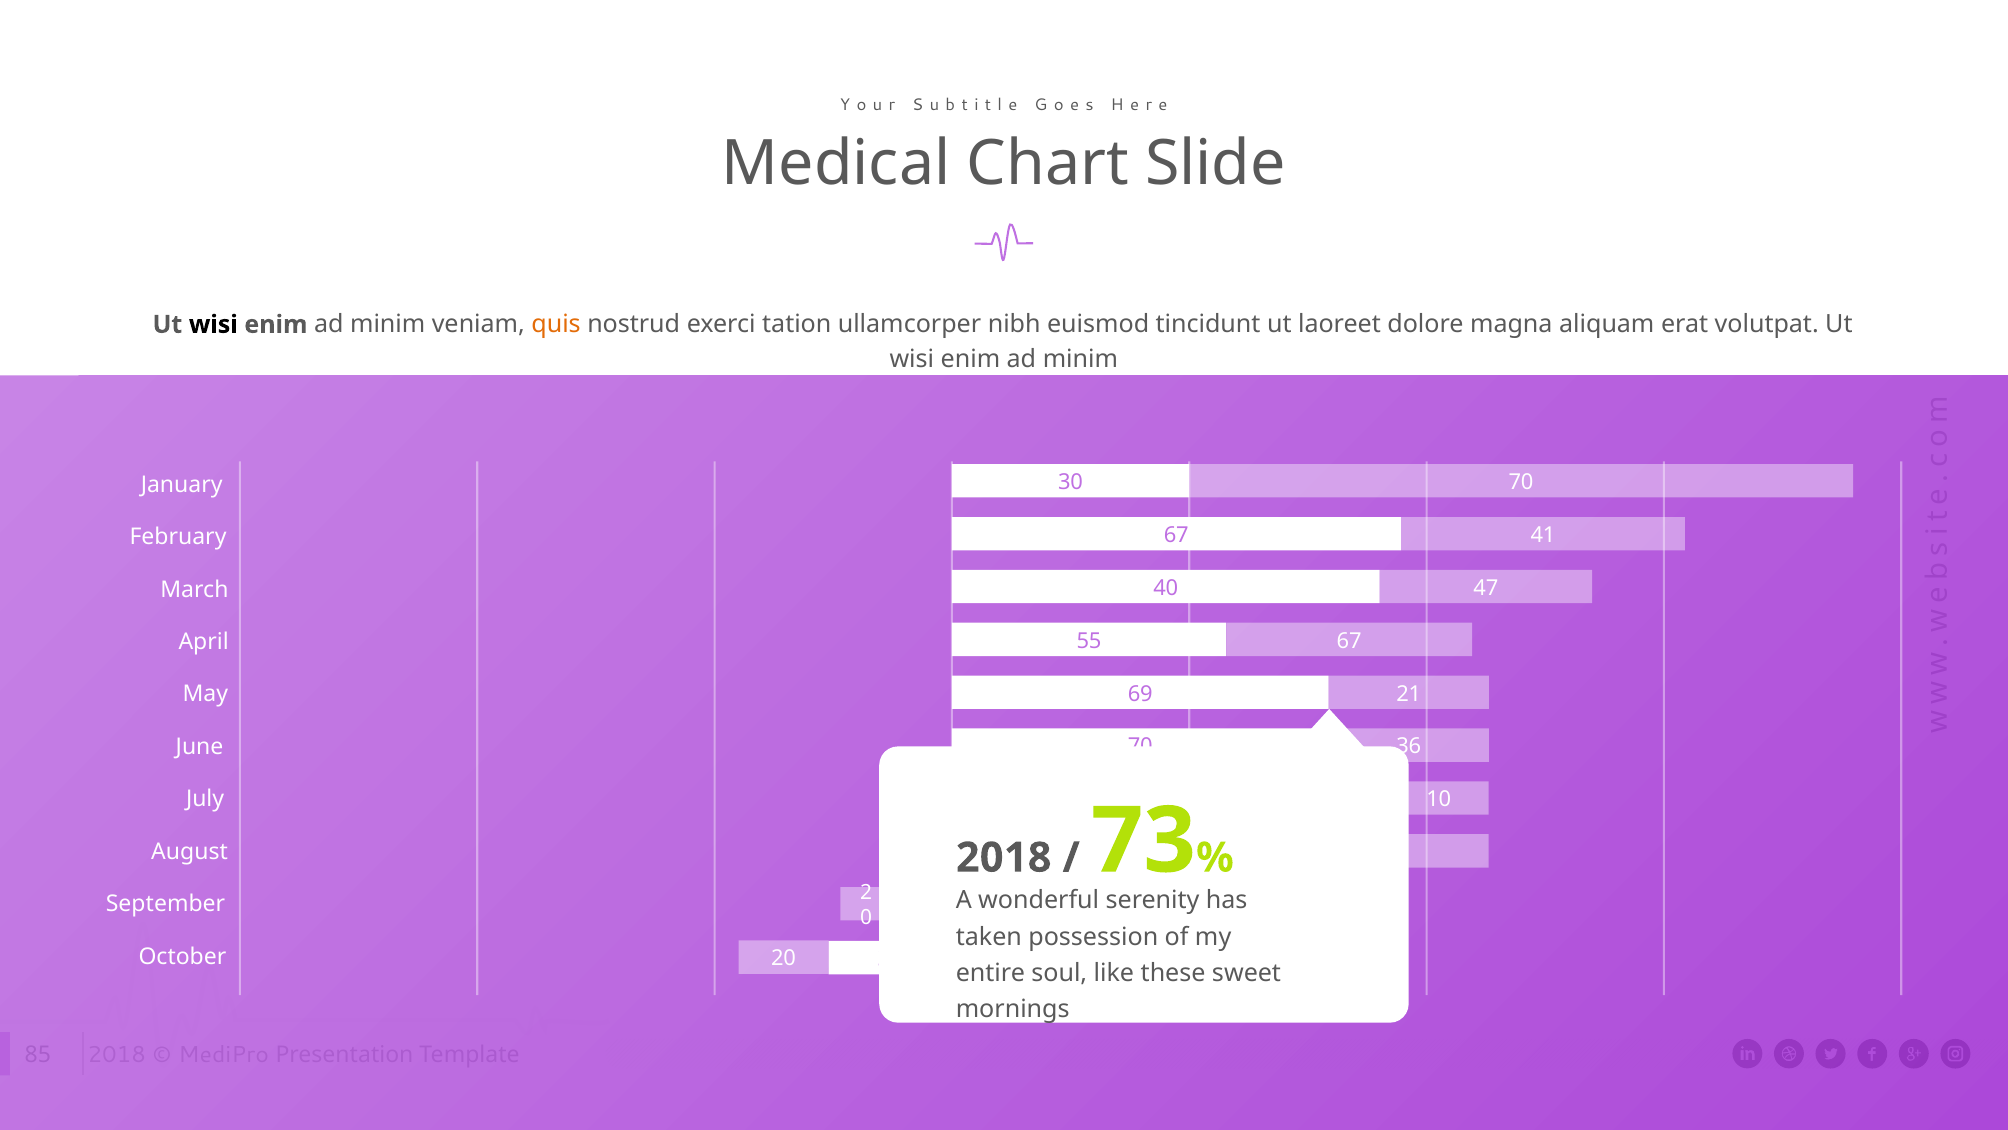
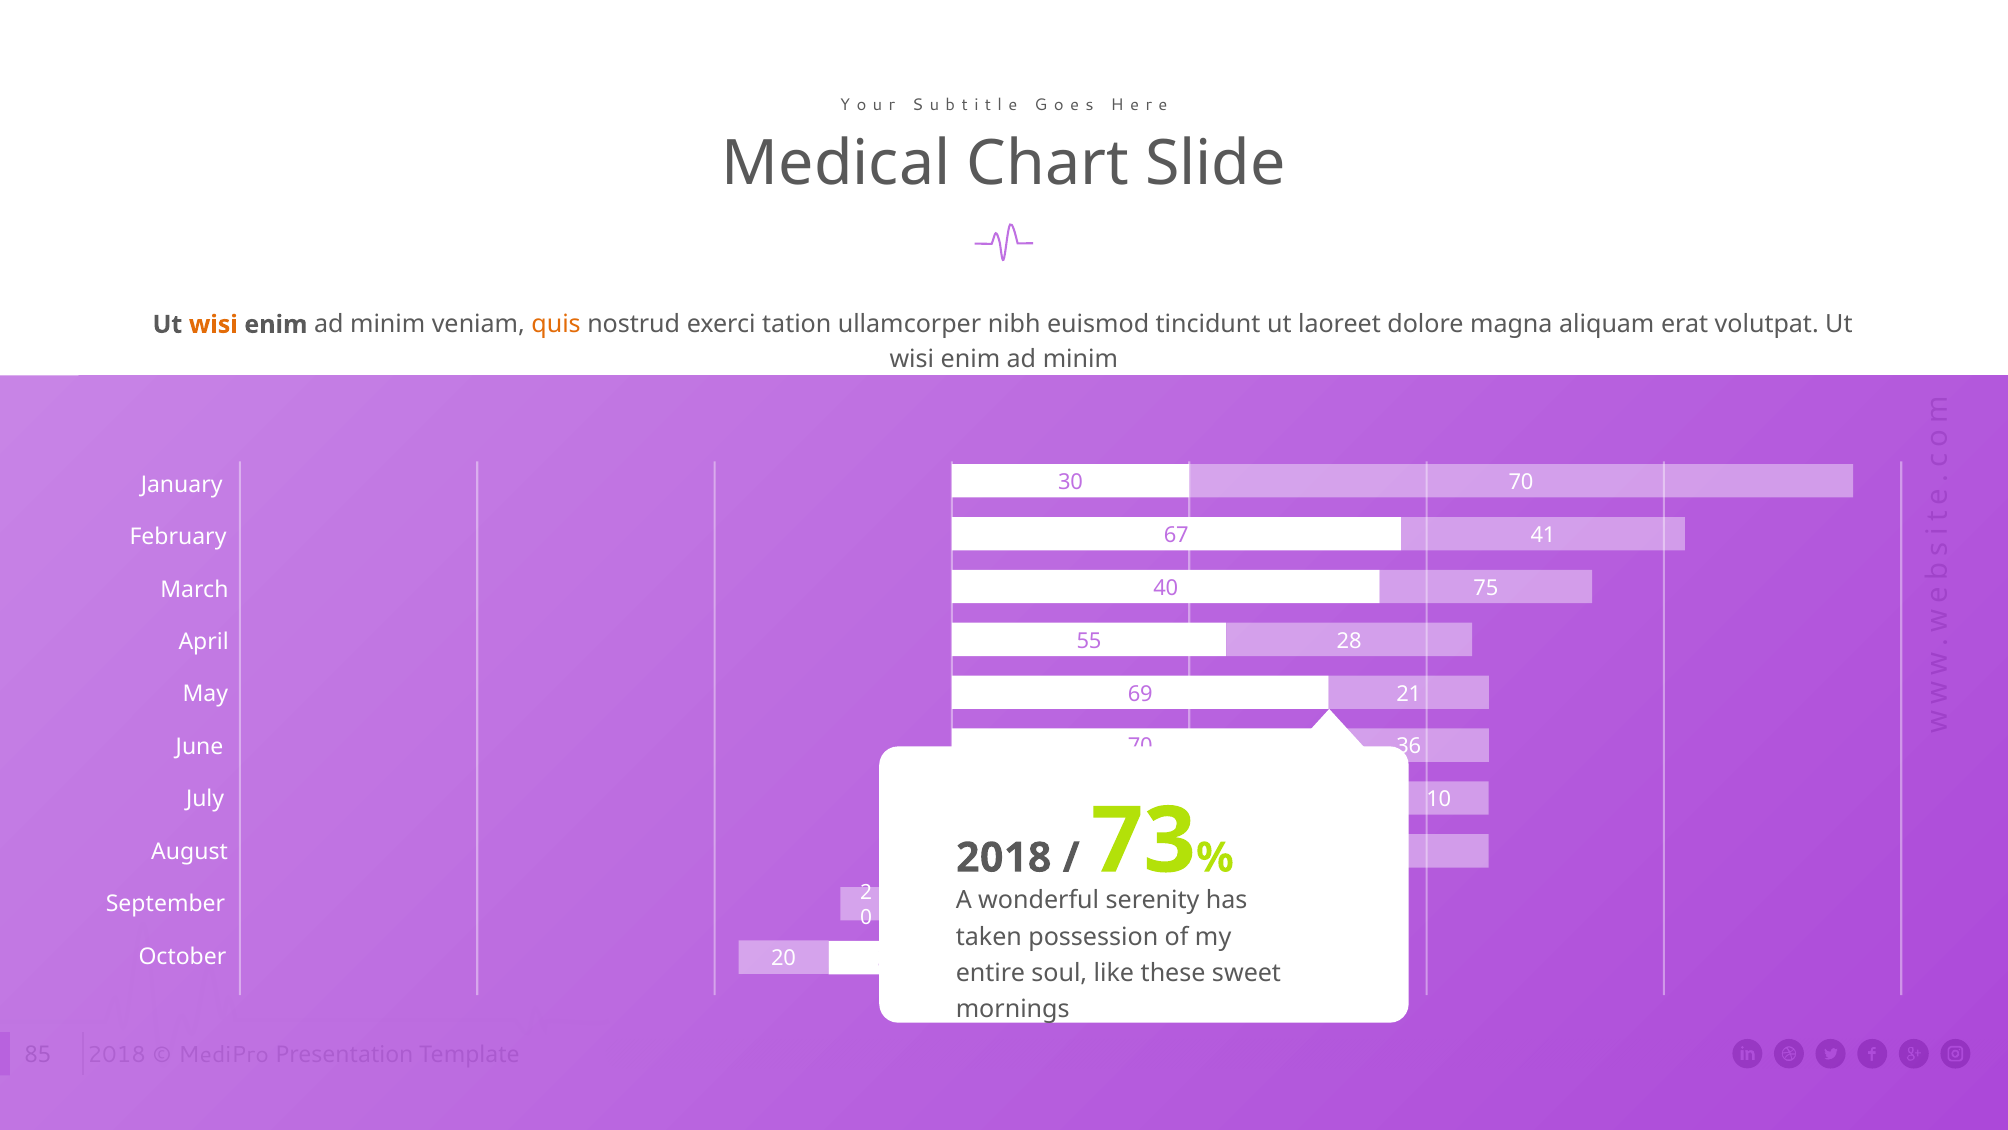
wisi at (213, 324) colour: black -> orange
47: 47 -> 75
55 67: 67 -> 28
